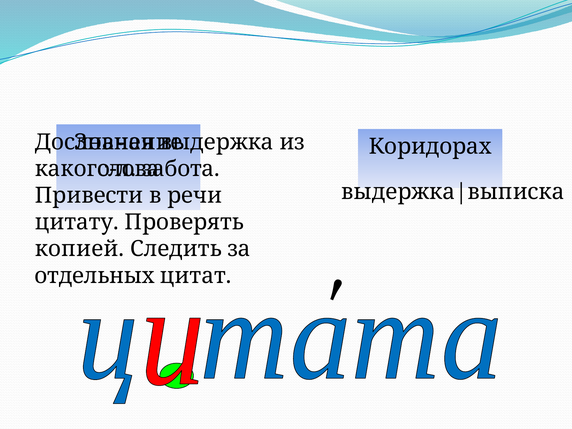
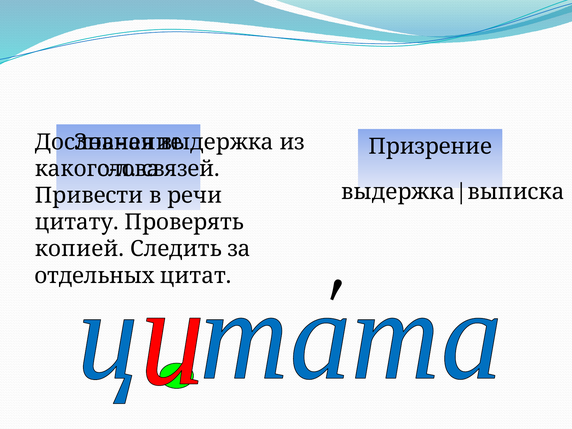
Коридорах: Коридорах -> Призрение
забота: забота -> связей
